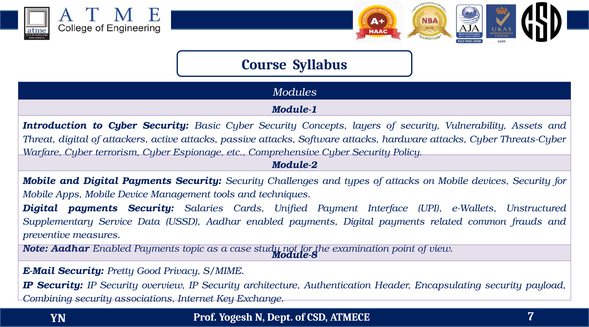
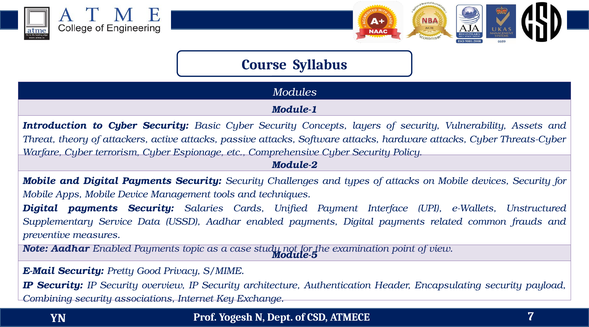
Threat digital: digital -> theory
Module-8: Module-8 -> Module-5
